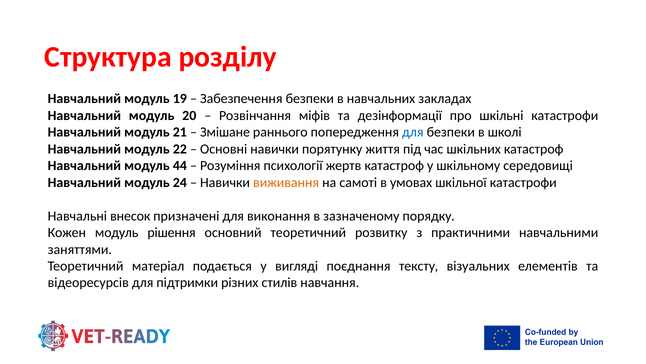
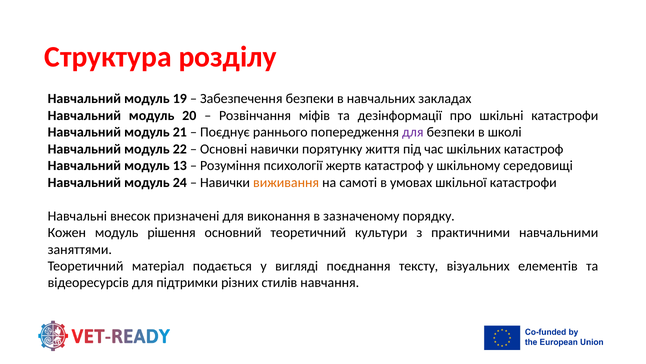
Змішане: Змішане -> Поєднує
для at (413, 132) colour: blue -> purple
44: 44 -> 13
розвитку: розвитку -> культури
